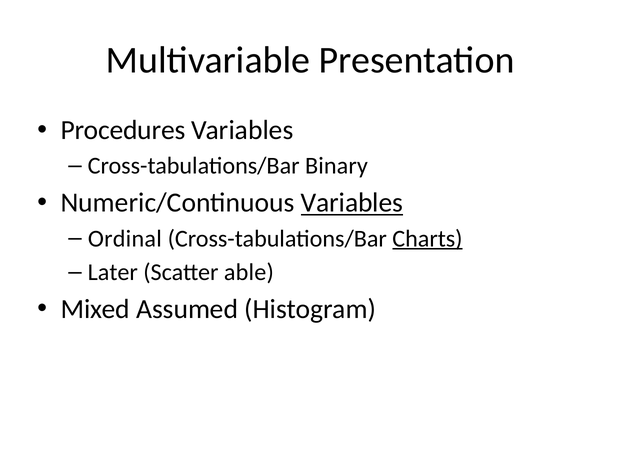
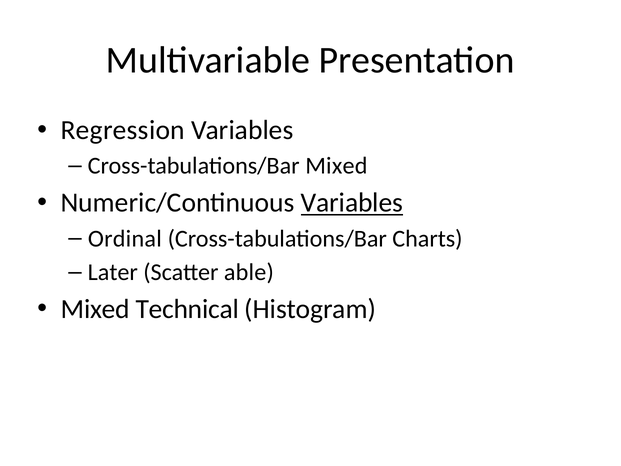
Procedures: Procedures -> Regression
Cross-tabulations/Bar Binary: Binary -> Mixed
Charts underline: present -> none
Assumed: Assumed -> Technical
